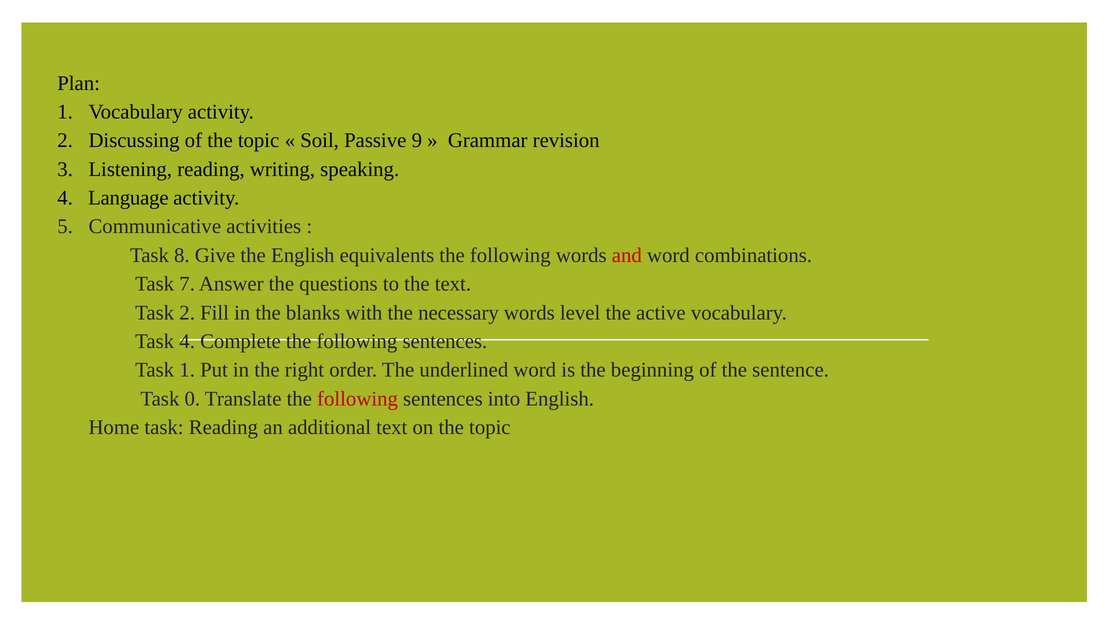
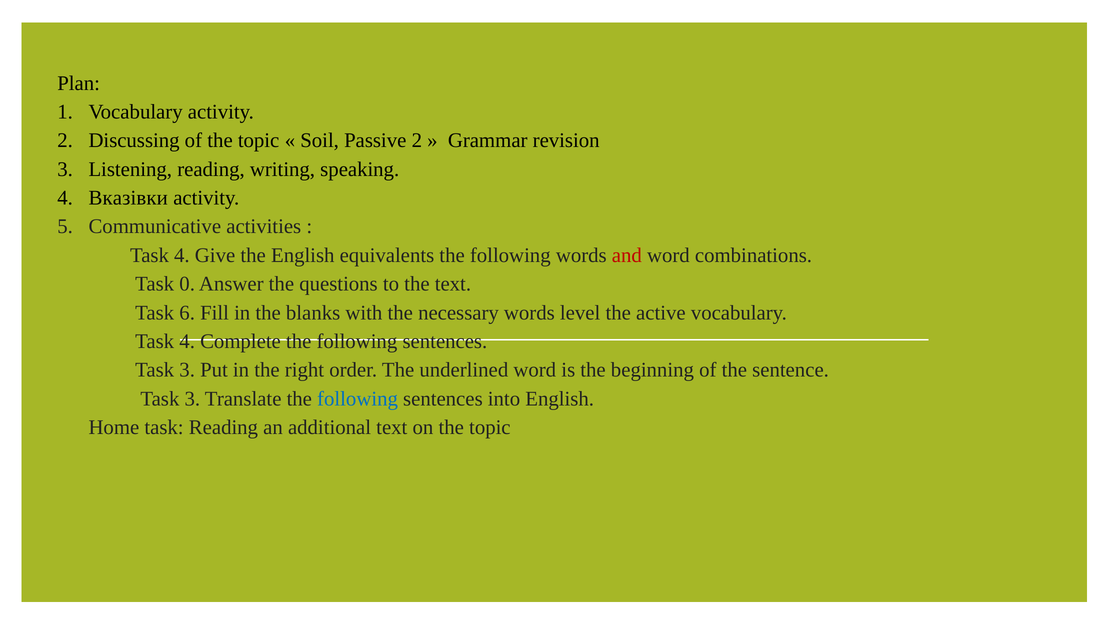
Passive 9: 9 -> 2
Language: Language -> Вказівки
8 at (182, 255): 8 -> 4
7: 7 -> 0
Task 2: 2 -> 6
1 at (187, 370): 1 -> 3
0 at (192, 399): 0 -> 3
following at (358, 399) colour: red -> blue
